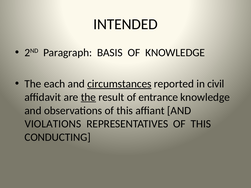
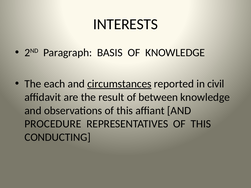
INTENDED: INTENDED -> INTERESTS
the at (88, 97) underline: present -> none
entrance: entrance -> between
VIOLATIONS: VIOLATIONS -> PROCEDURE
